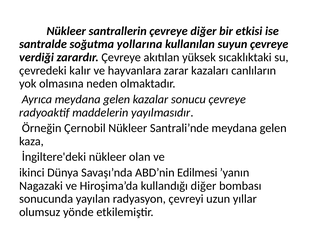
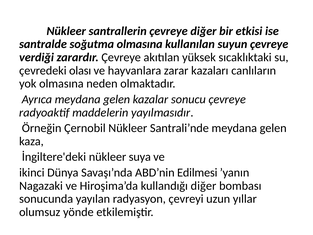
soğutma yollarına: yollarına -> olmasına
kalır: kalır -> olası
olan: olan -> suya
